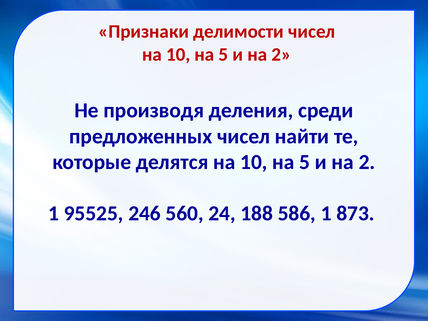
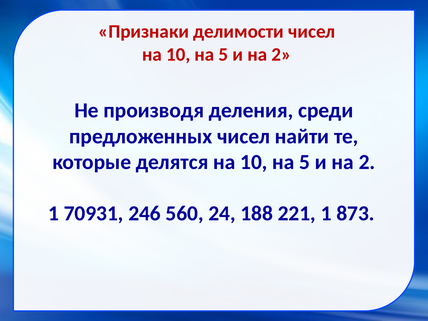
95525: 95525 -> 70931
586: 586 -> 221
